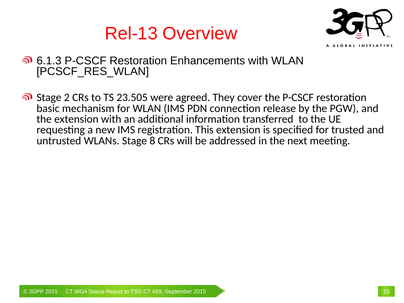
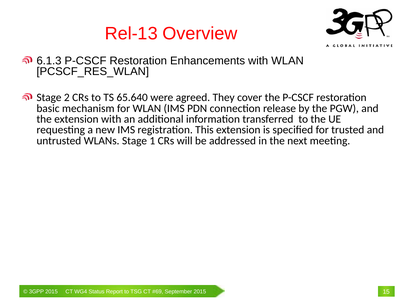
23.505: 23.505 -> 65.640
8: 8 -> 1
